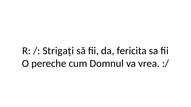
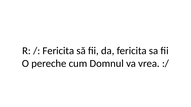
Strigați at (58, 51): Strigați -> Fericita
